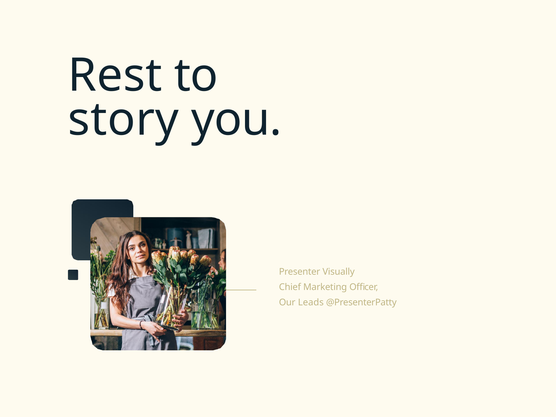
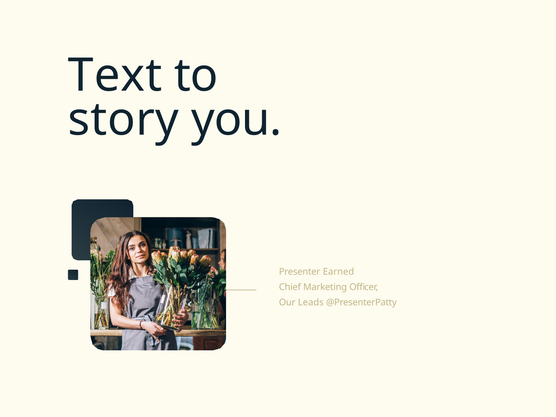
Rest: Rest -> Text
Visually: Visually -> Earned
